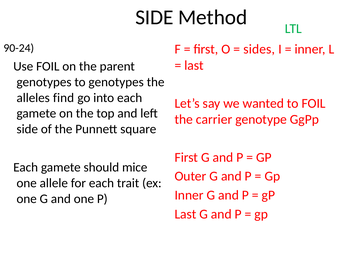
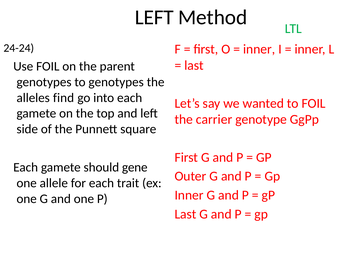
SIDE at (154, 17): SIDE -> LEFT
90-24: 90-24 -> 24-24
sides at (259, 49): sides -> inner
mice: mice -> gene
